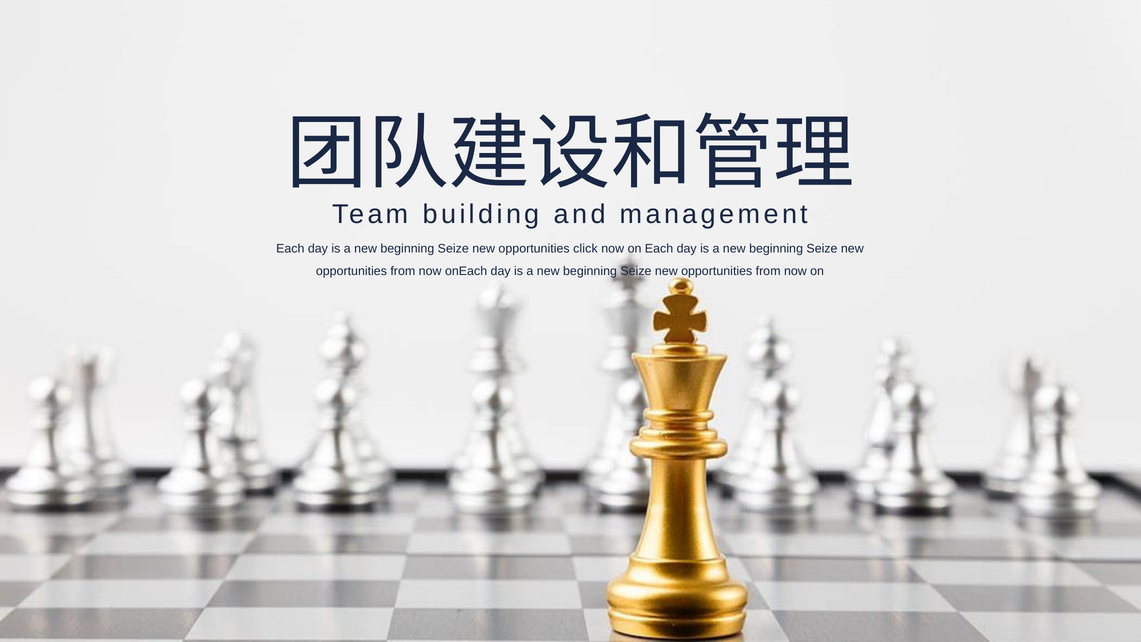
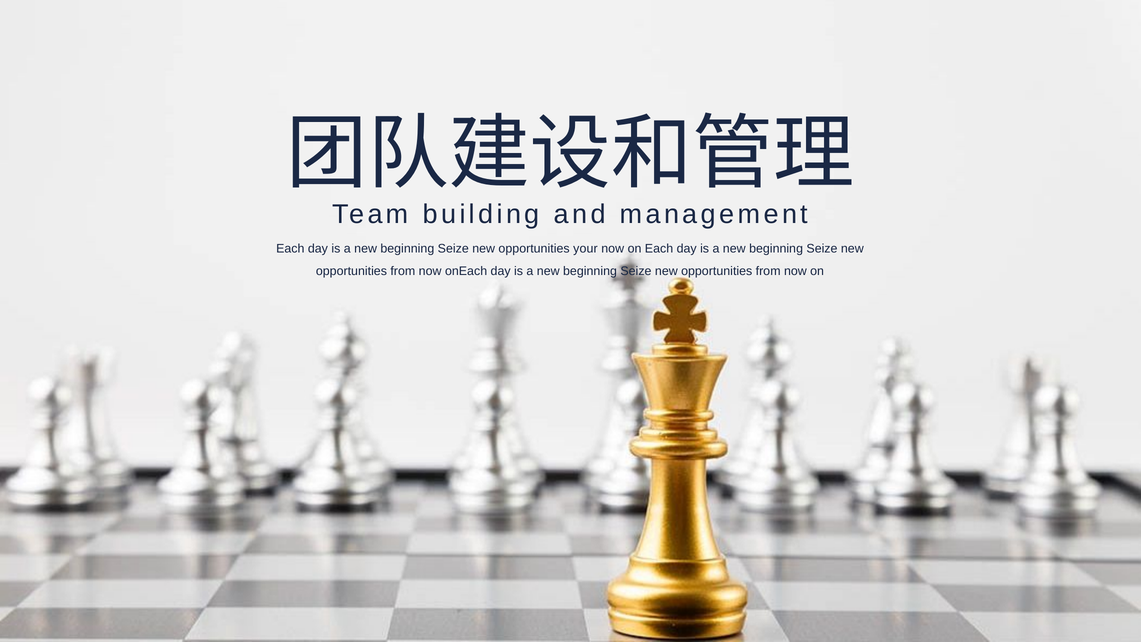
click: click -> your
